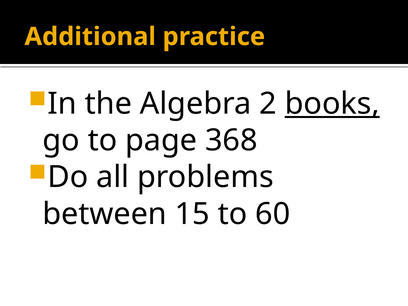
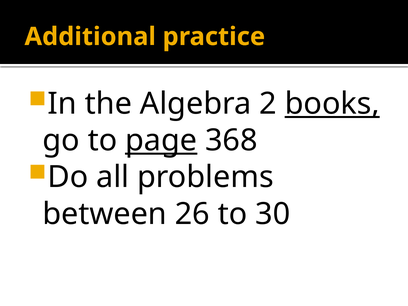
page underline: none -> present
15: 15 -> 26
60: 60 -> 30
